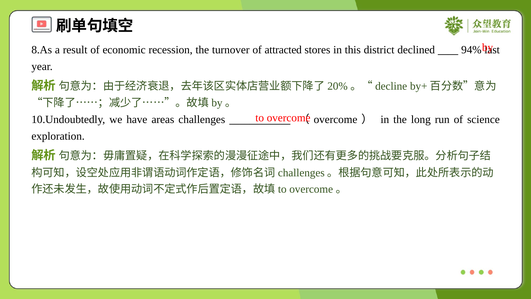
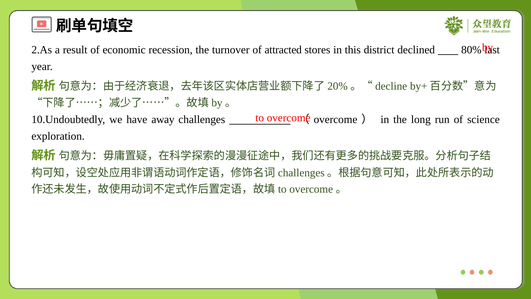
8.As: 8.As -> 2.As
94%: 94% -> 80%
areas: areas -> away
